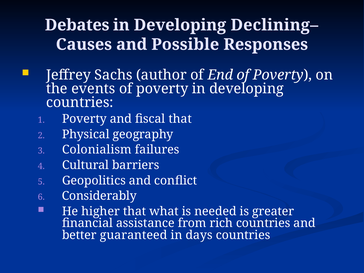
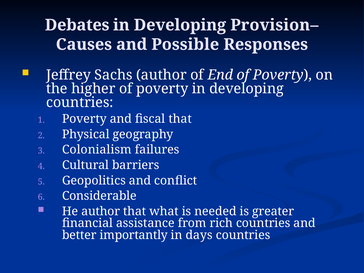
Declining–: Declining– -> Provision–
events: events -> higher
Considerably: Considerably -> Considerable
He higher: higher -> author
guaranteed: guaranteed -> importantly
